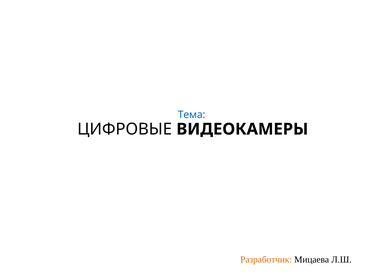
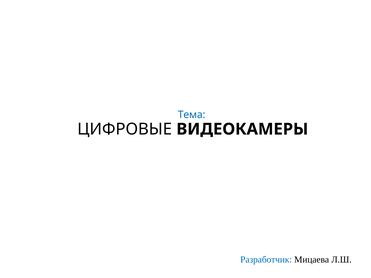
Разработчик colour: orange -> blue
